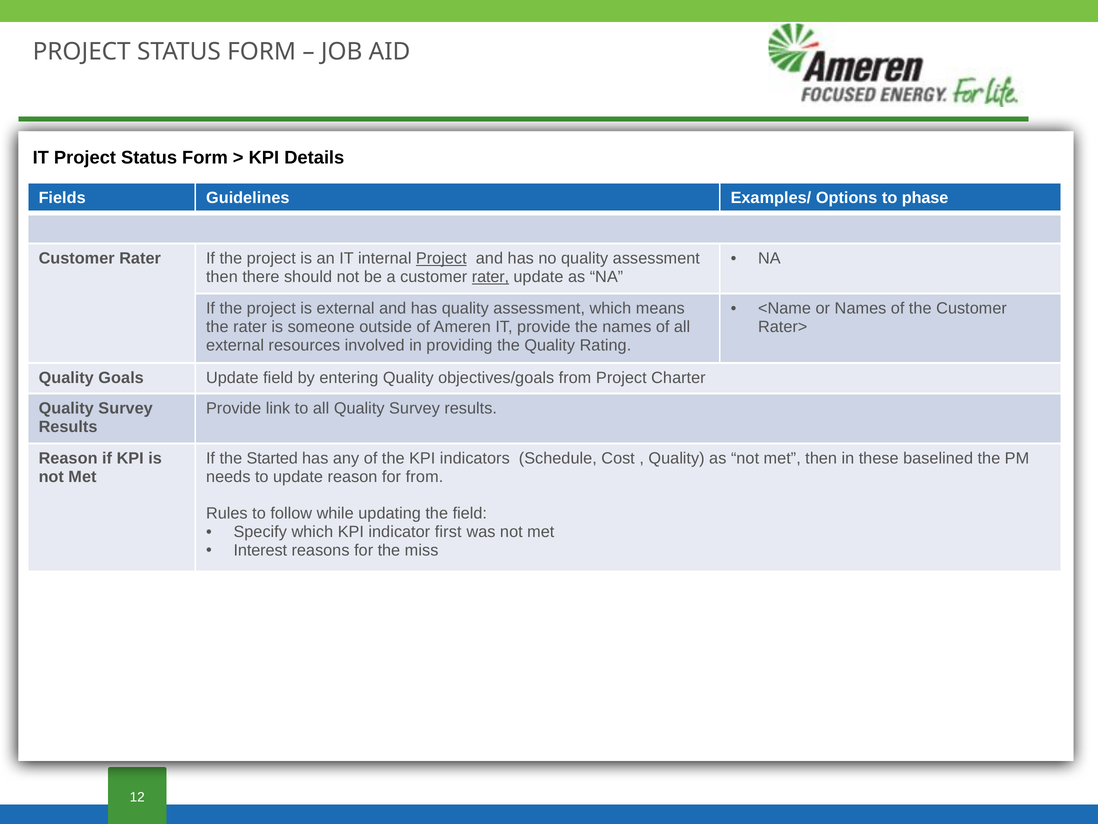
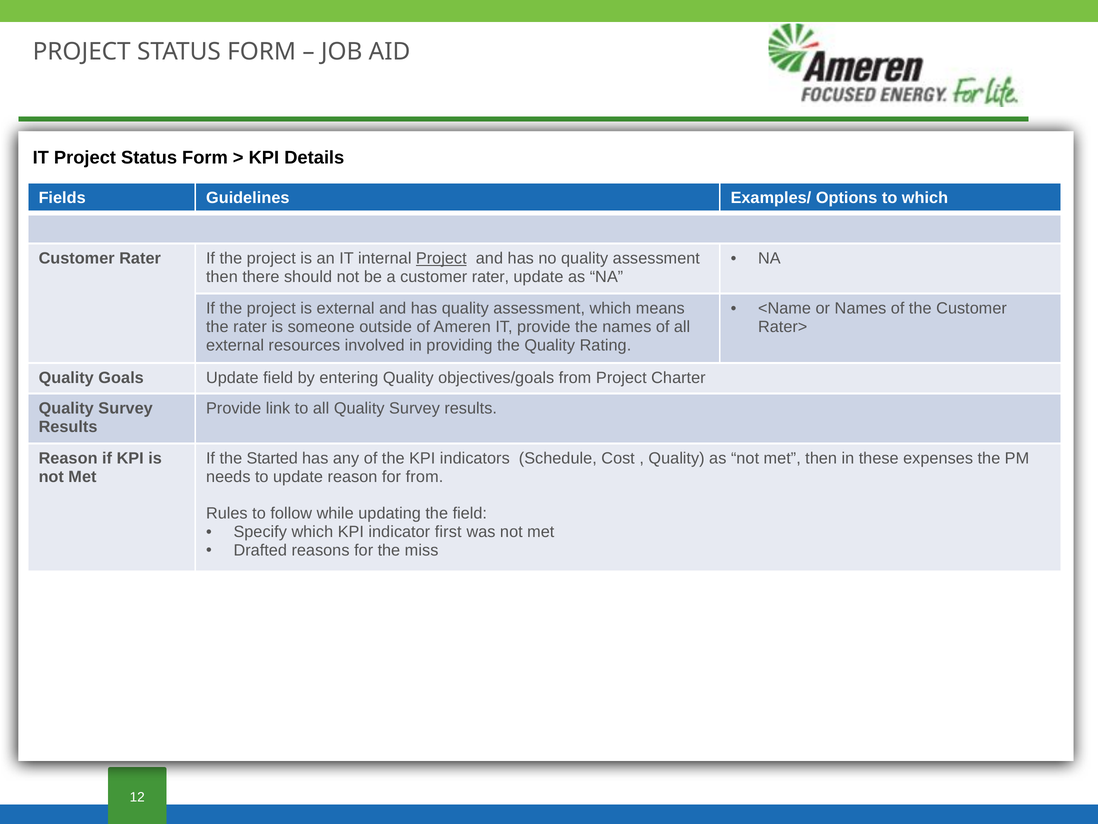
to phase: phase -> which
rater at (490, 277) underline: present -> none
baselined: baselined -> expenses
Interest: Interest -> Drafted
